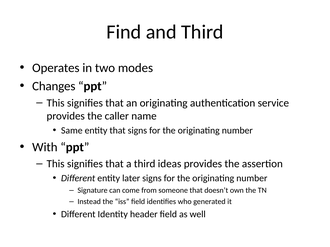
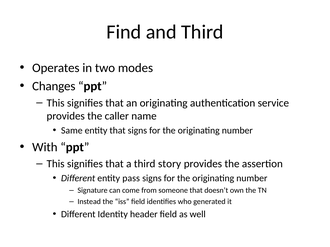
ideas: ideas -> story
later: later -> pass
